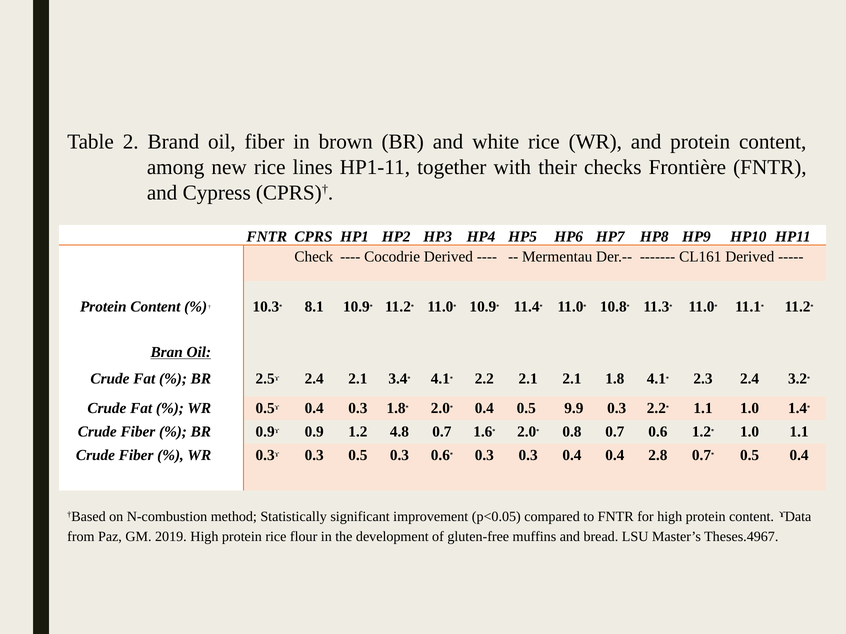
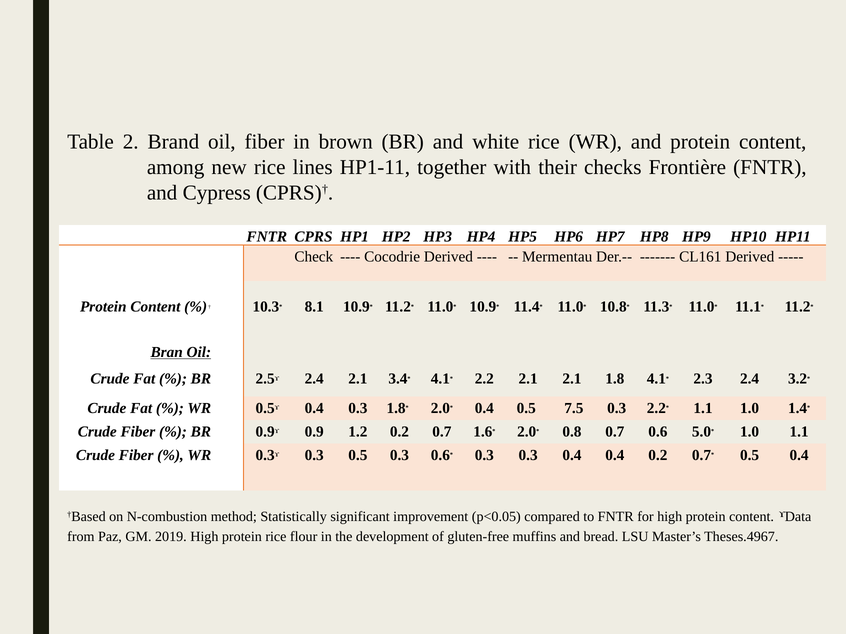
9.9: 9.9 -> 7.5
1.2 4.8: 4.8 -> 0.2
0.6 1.2: 1.2 -> 5.0
0.4 2.8: 2.8 -> 0.2
